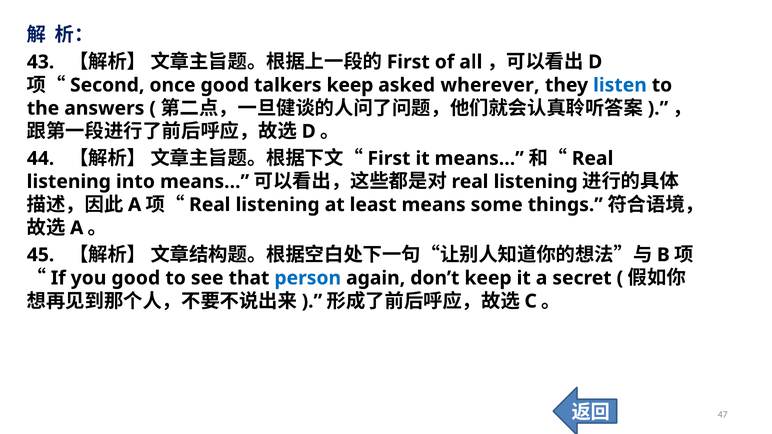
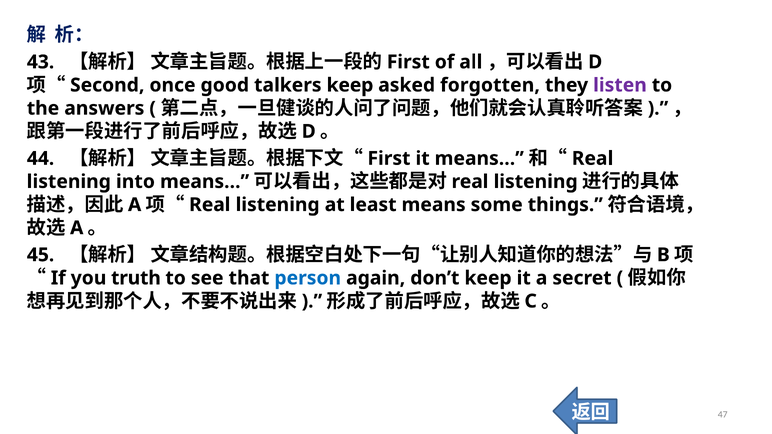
wherever: wherever -> forgotten
listen colour: blue -> purple
you good: good -> truth
